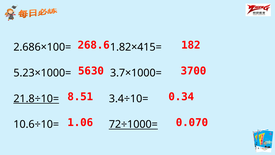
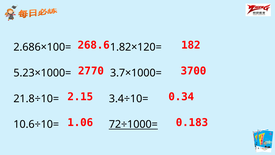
1.82×415=: 1.82×415= -> 1.82×120=
5630: 5630 -> 2770
8.51: 8.51 -> 2.15
21.8÷10= underline: present -> none
0.070: 0.070 -> 0.183
